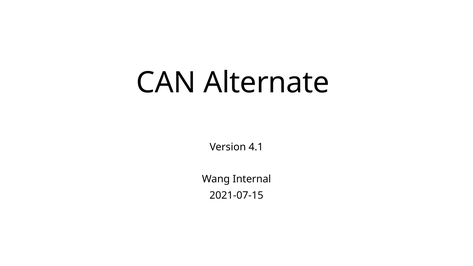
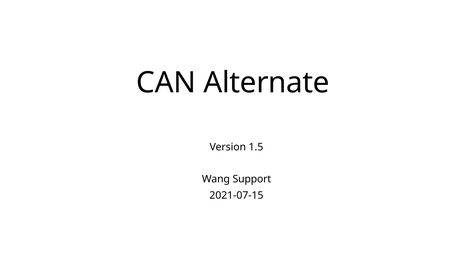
4.1: 4.1 -> 1.5
Internal: Internal -> Support
